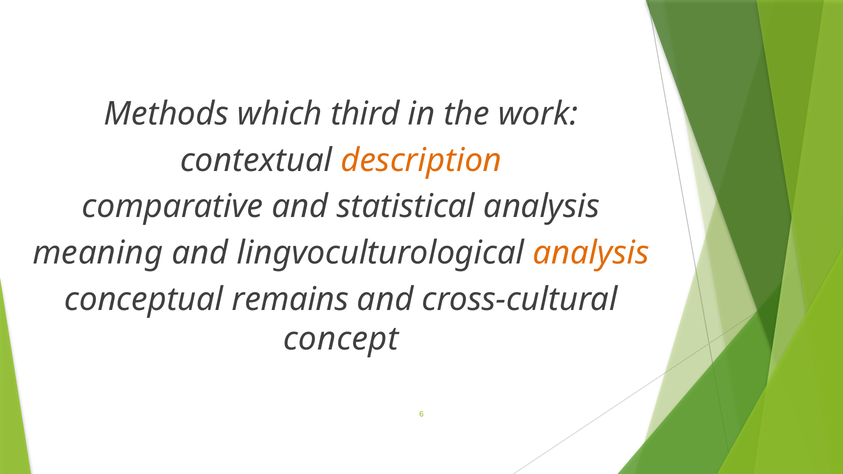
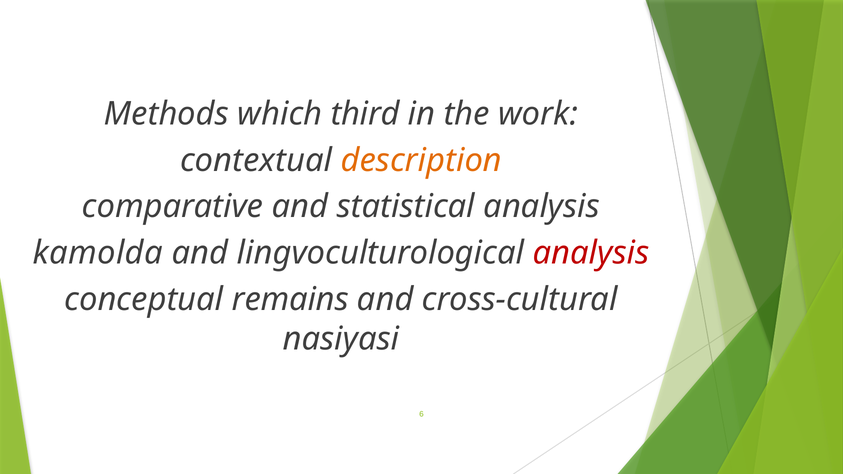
meaning: meaning -> kamolda
analysis at (591, 253) colour: orange -> red
concept: concept -> nasiyasi
